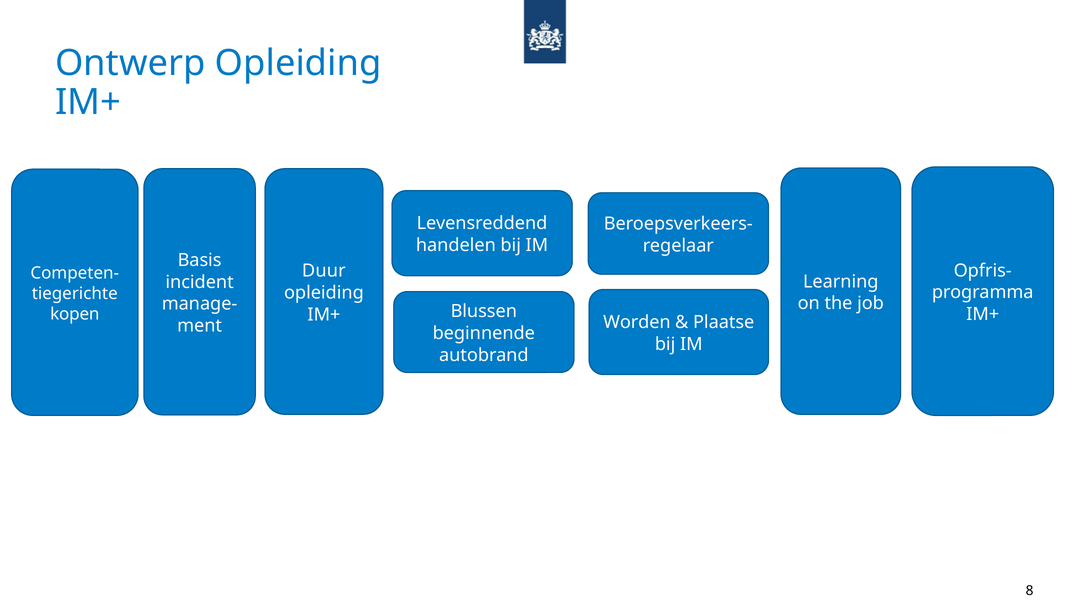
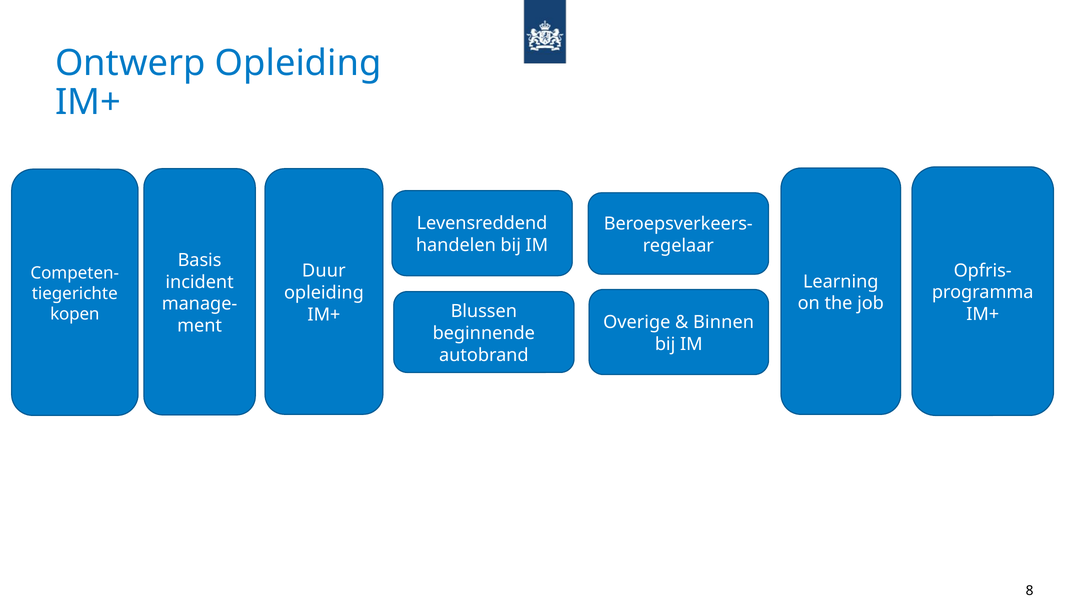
Worden: Worden -> Overige
Plaatse: Plaatse -> Binnen
